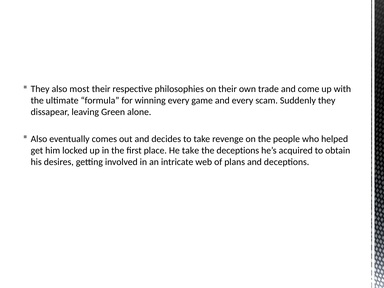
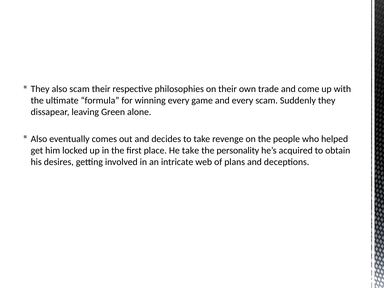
also most: most -> scam
the deceptions: deceptions -> personality
